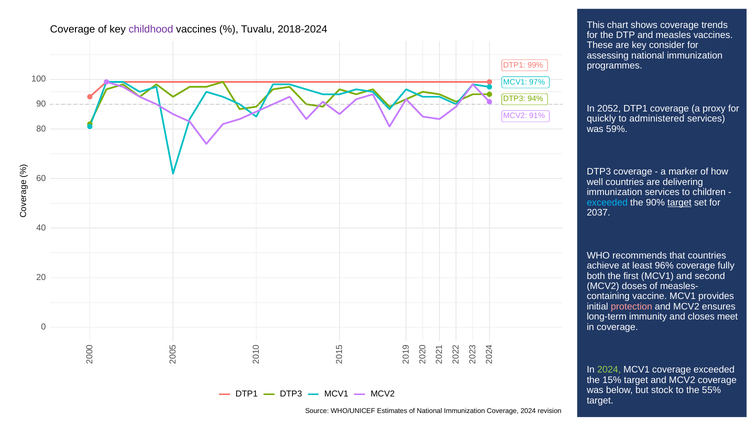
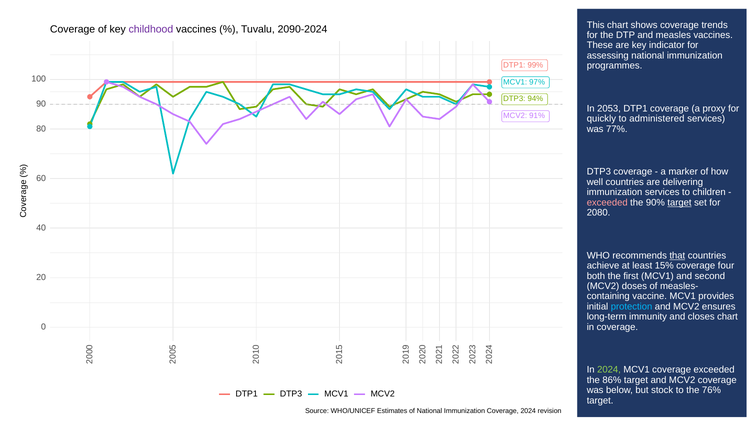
2018-2024: 2018-2024 -> 2090-2024
consider: consider -> indicator
2052: 2052 -> 2053
59%: 59% -> 77%
exceeded at (607, 202) colour: light blue -> pink
2037: 2037 -> 2080
that underline: none -> present
96%: 96% -> 15%
fully: fully -> four
protection colour: pink -> light blue
closes meet: meet -> chart
15%: 15% -> 86%
55%: 55% -> 76%
